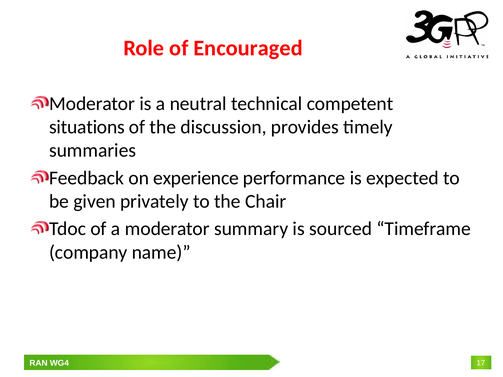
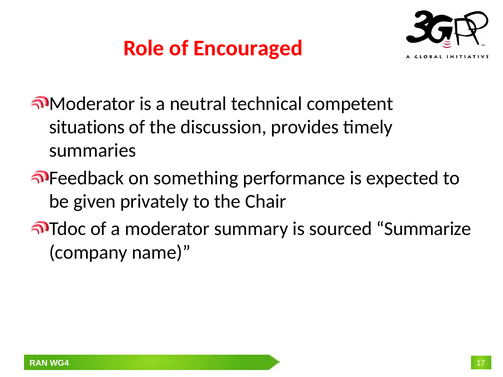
experience: experience -> something
Timeframe: Timeframe -> Summarize
